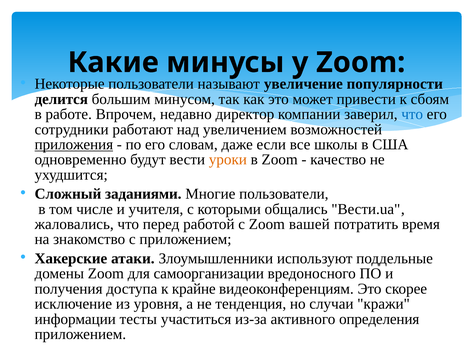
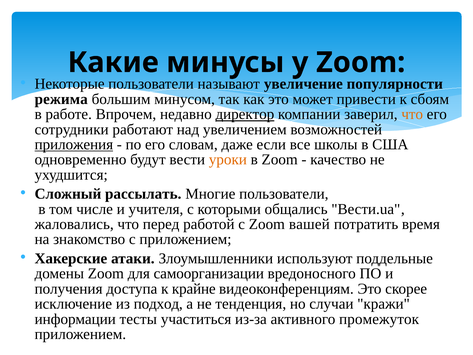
делится: делится -> режима
директор underline: none -> present
что at (412, 114) colour: blue -> orange
заданиями: заданиями -> рассылать
уровня: уровня -> подход
определения: определения -> промежуток
